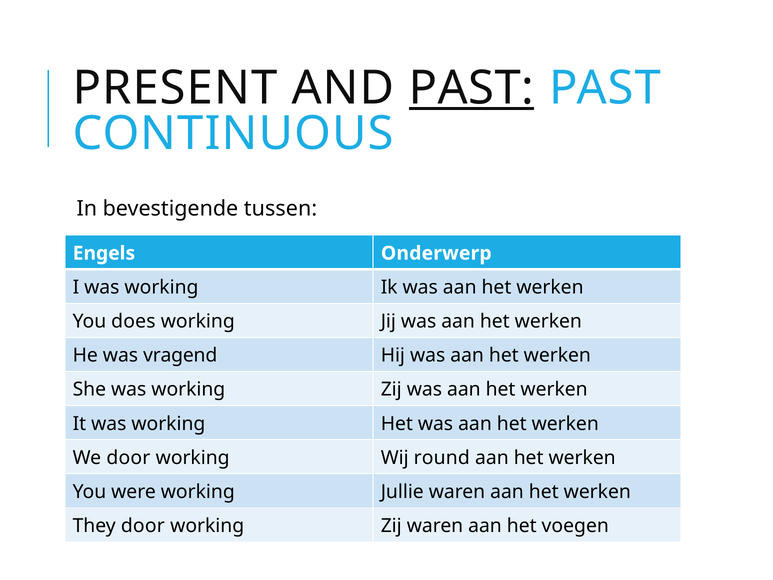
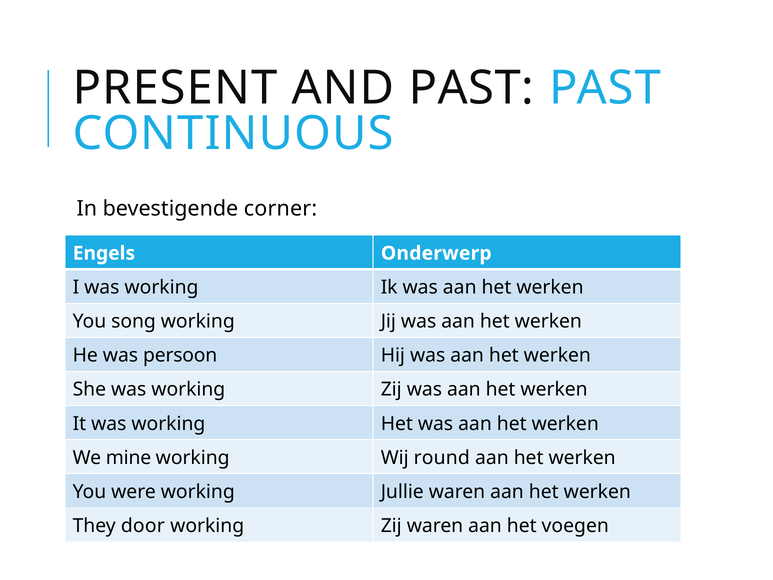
PAST at (471, 88) underline: present -> none
tussen: tussen -> corner
does: does -> song
vragend: vragend -> persoon
We door: door -> mine
